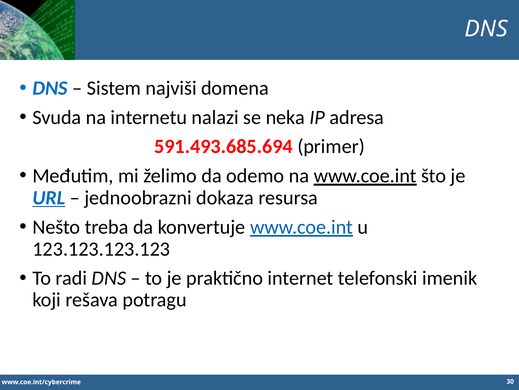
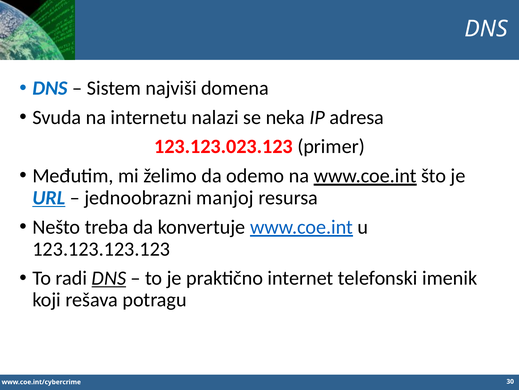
591.493.685.694: 591.493.685.694 -> 123.123.023.123
dokaza: dokaza -> manjoj
DNS at (109, 278) underline: none -> present
